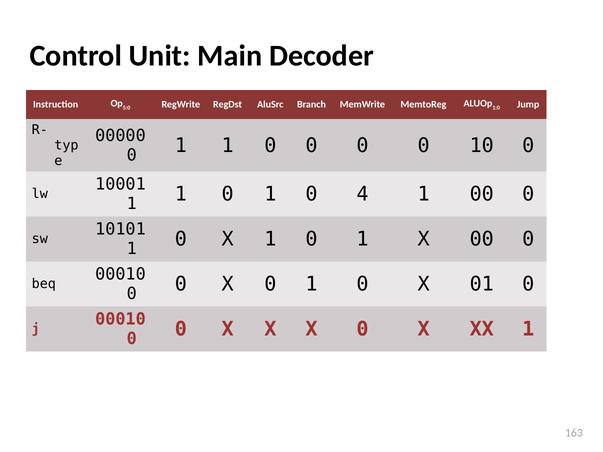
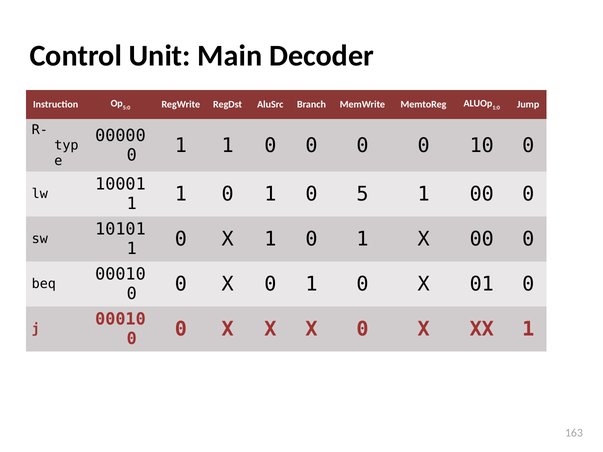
4: 4 -> 5
